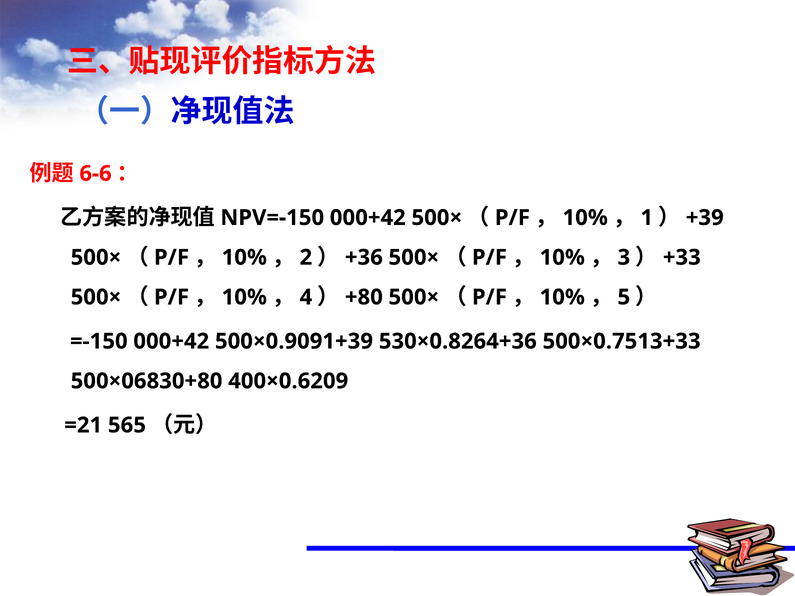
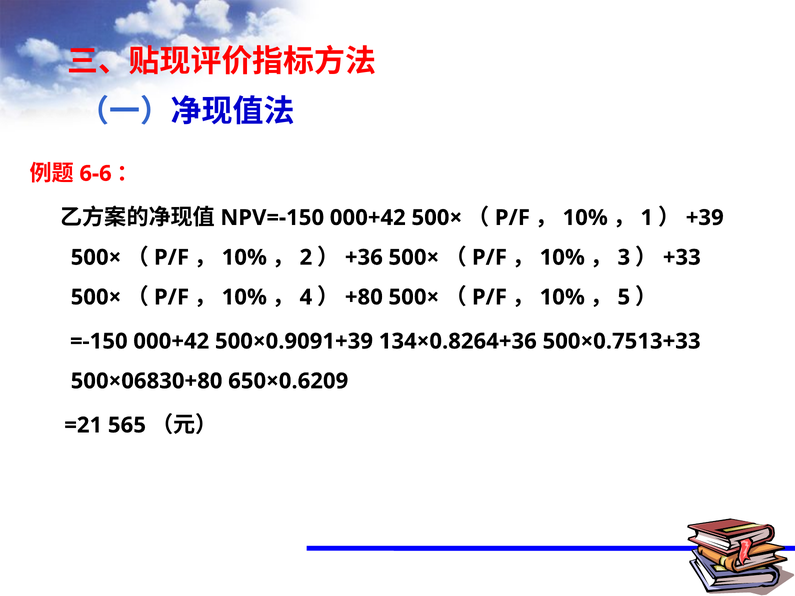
530×0.8264+36: 530×0.8264+36 -> 134×0.8264+36
400×0.6209: 400×0.6209 -> 650×0.6209
